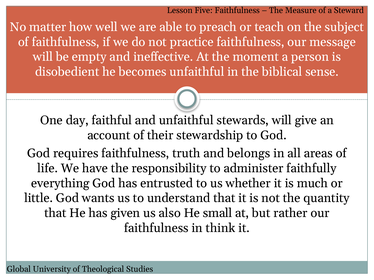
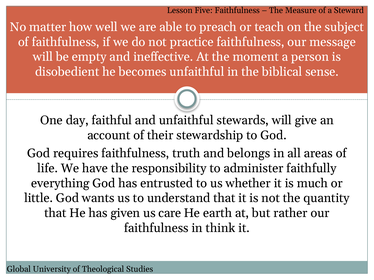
also: also -> care
small: small -> earth
